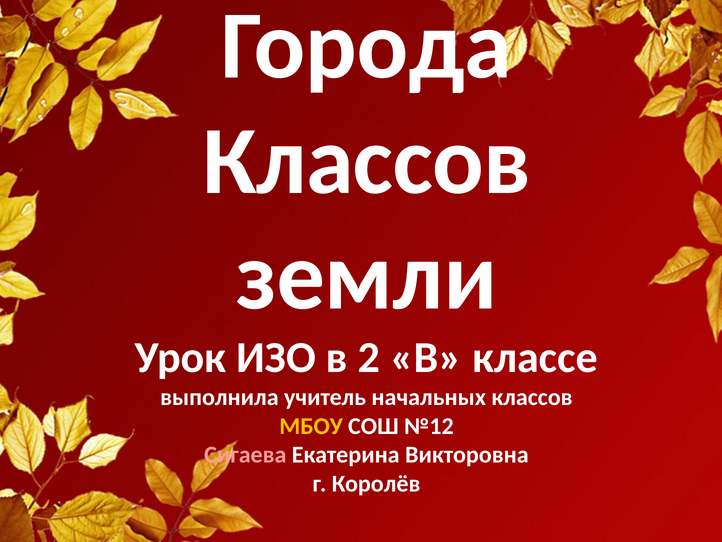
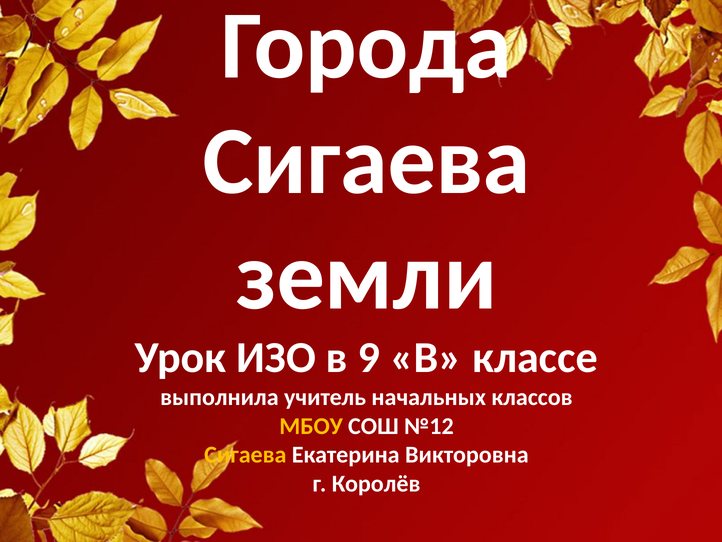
Классов at (367, 161): Классов -> Сигаева
2: 2 -> 9
Сигаева at (245, 455) colour: pink -> yellow
